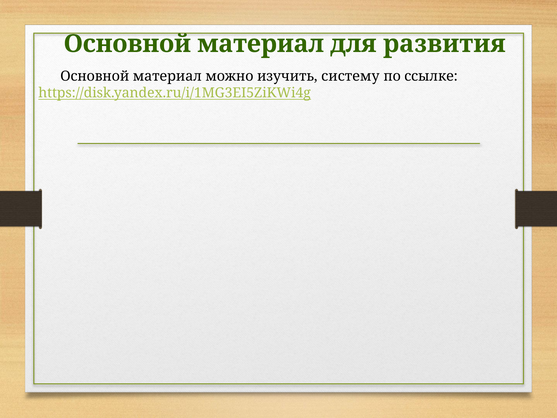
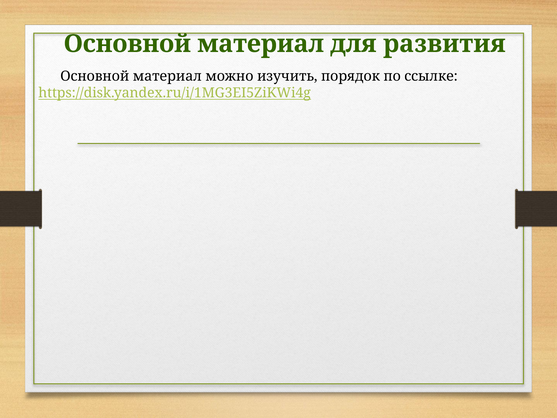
систему: систему -> порядок
